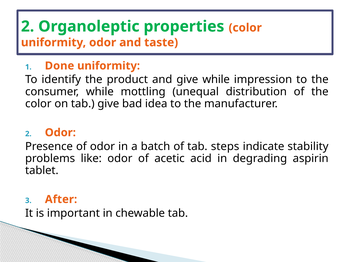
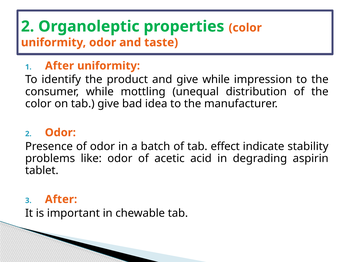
Done at (60, 66): Done -> After
steps: steps -> effect
